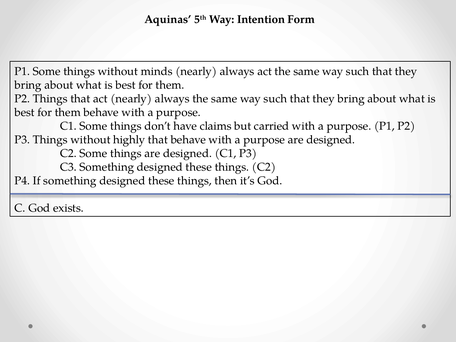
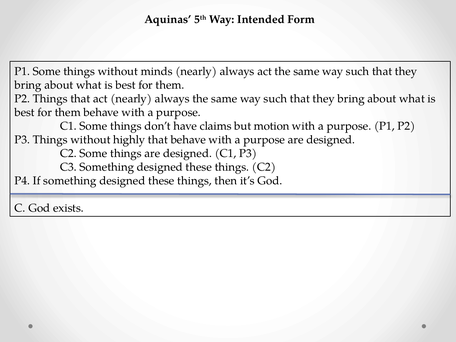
Intention: Intention -> Intended
carried: carried -> motion
